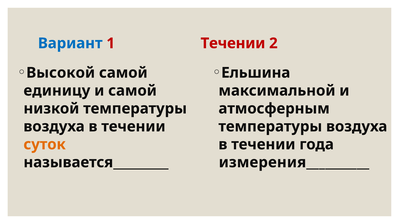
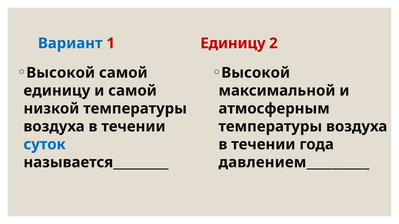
1 Течении: Течении -> Единицу
Ельшина at (256, 73): Ельшина -> Высокой
суток colour: orange -> blue
измерения__________: измерения__________ -> давлением__________
